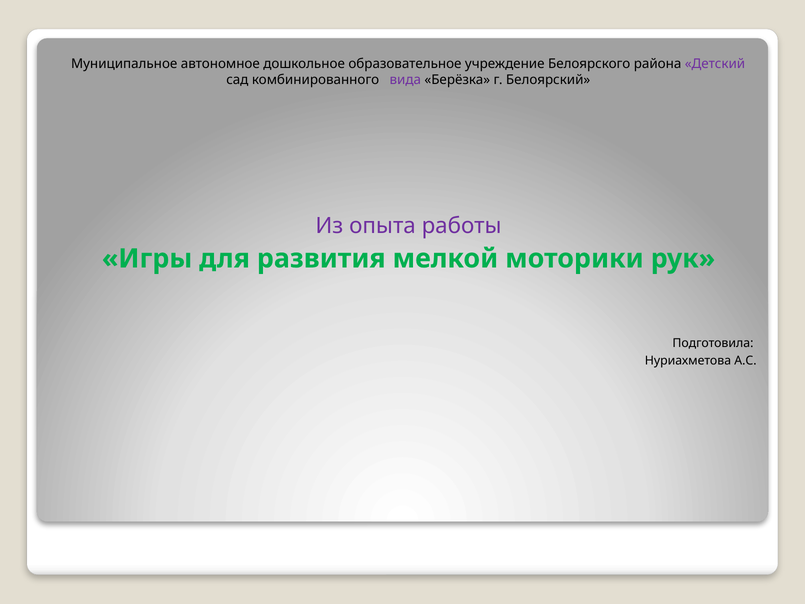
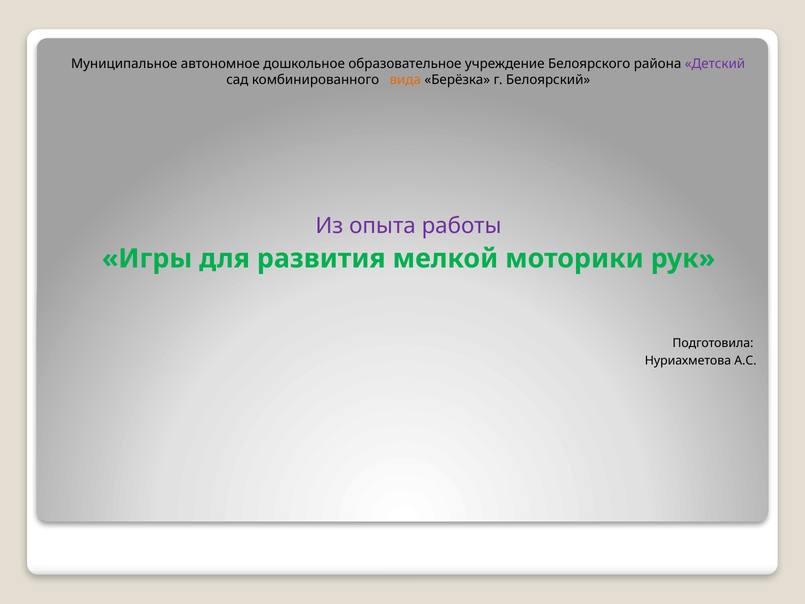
вида colour: purple -> orange
